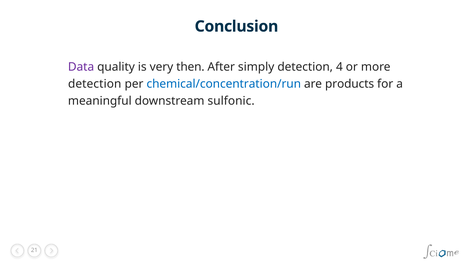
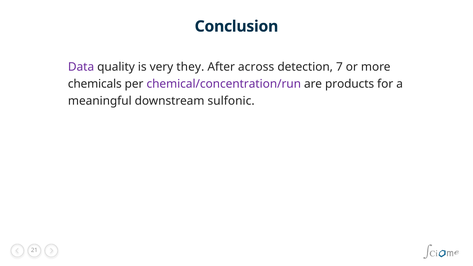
then: then -> they
simply: simply -> across
4: 4 -> 7
detection at (95, 84): detection -> chemicals
chemical/concentration/run colour: blue -> purple
